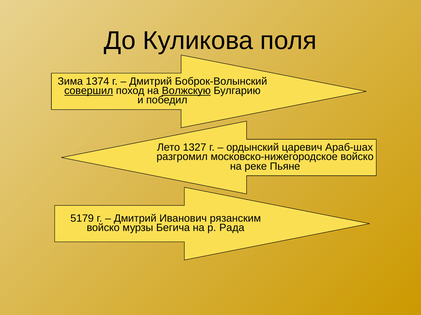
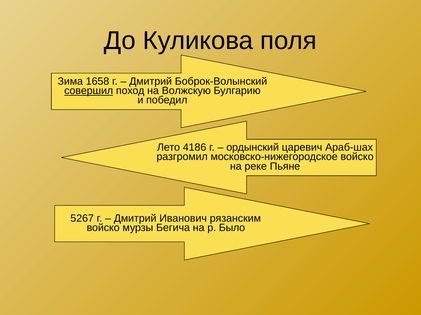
1374: 1374 -> 1658
Волжскую underline: present -> none
1327: 1327 -> 4186
5179: 5179 -> 5267
Рада: Рада -> Было
